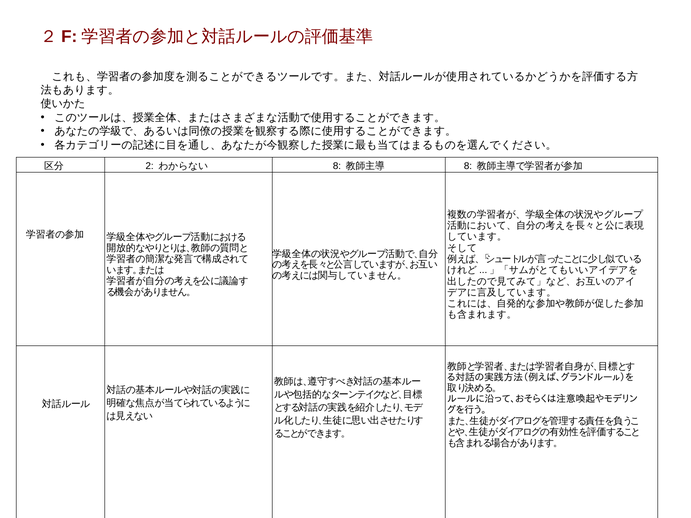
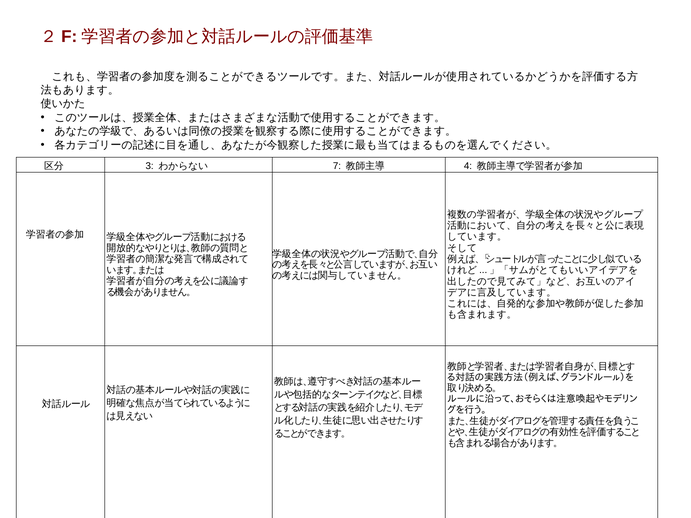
2: 2 -> 3
8 at (337, 166): 8 -> 7
8 at (468, 166): 8 -> 4
